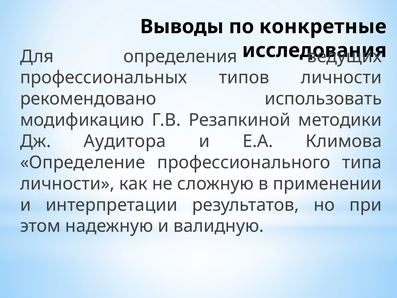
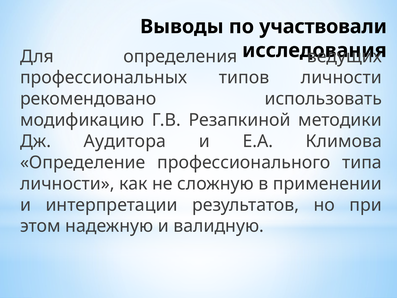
конкретные: конкретные -> участвовали
